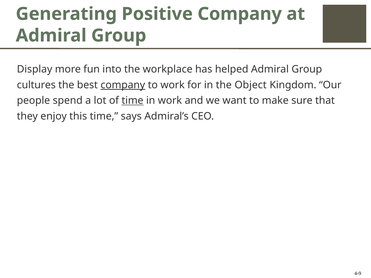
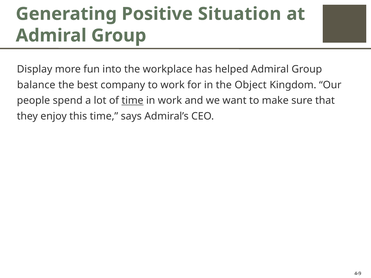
Positive Company: Company -> Situation
cultures: cultures -> balance
company at (123, 85) underline: present -> none
